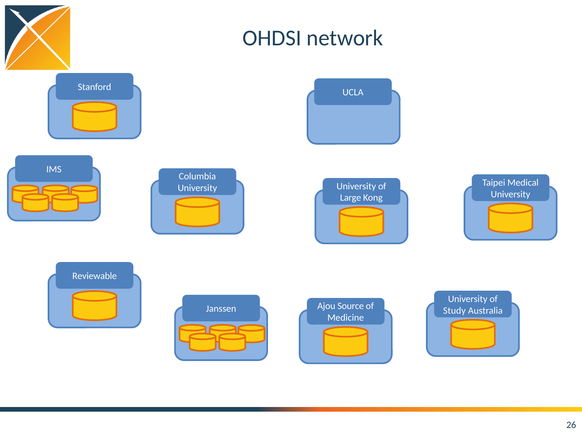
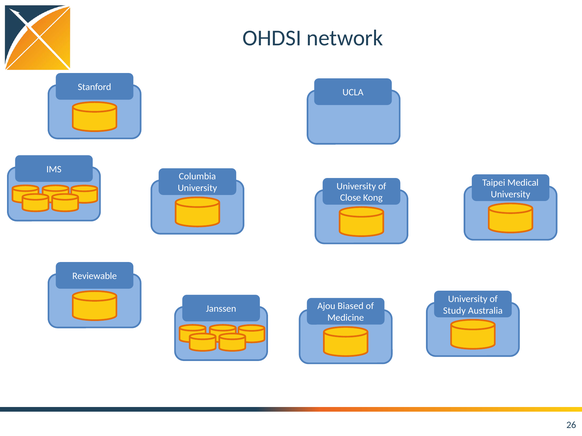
Large: Large -> Close
Source: Source -> Biased
